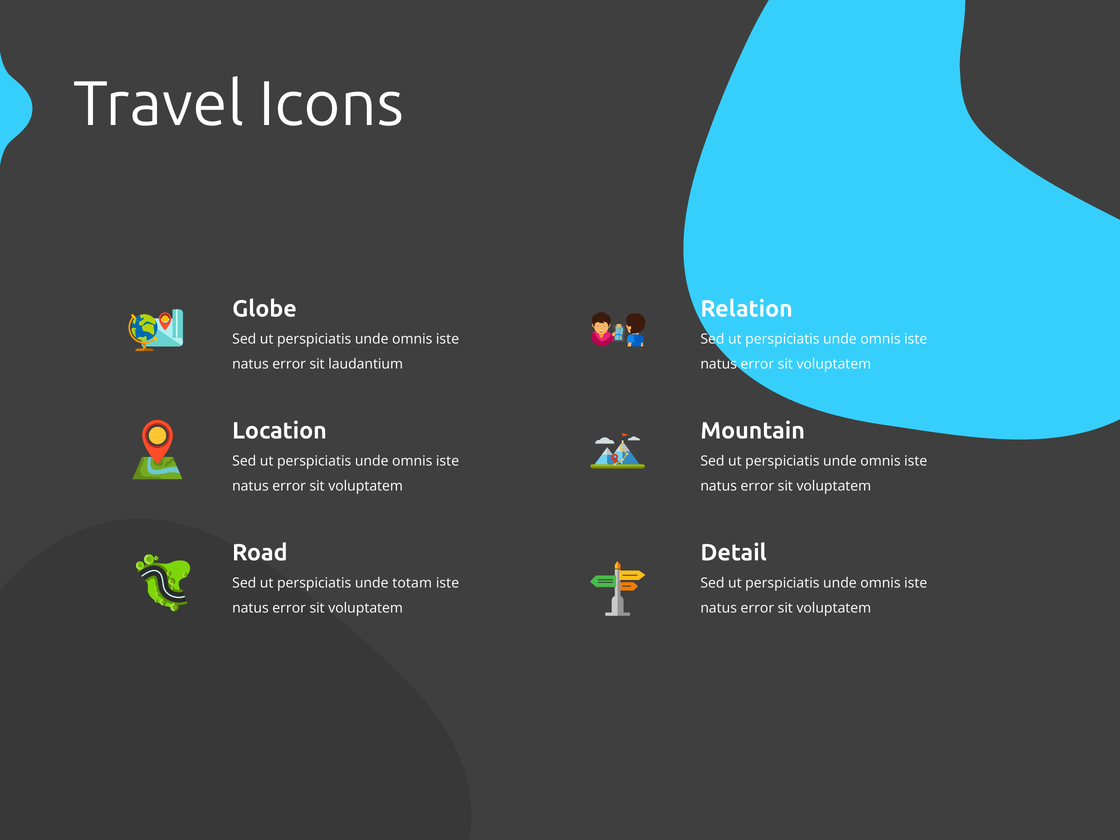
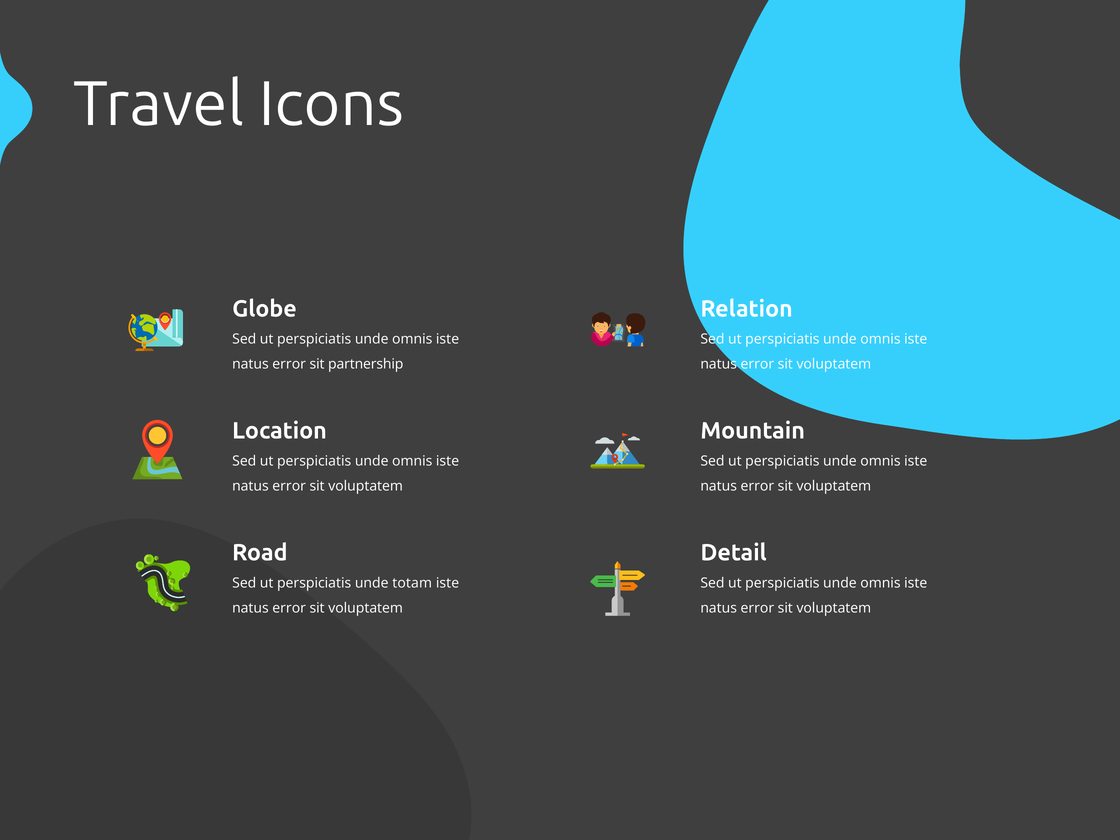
laudantium: laudantium -> partnership
